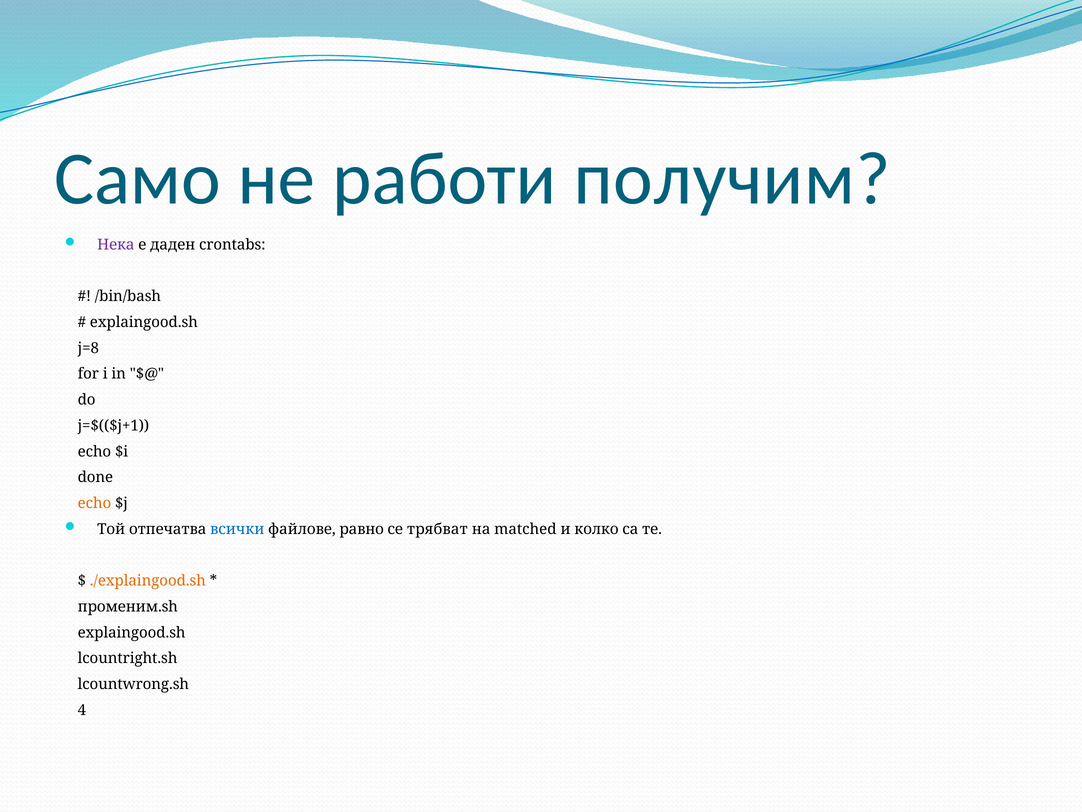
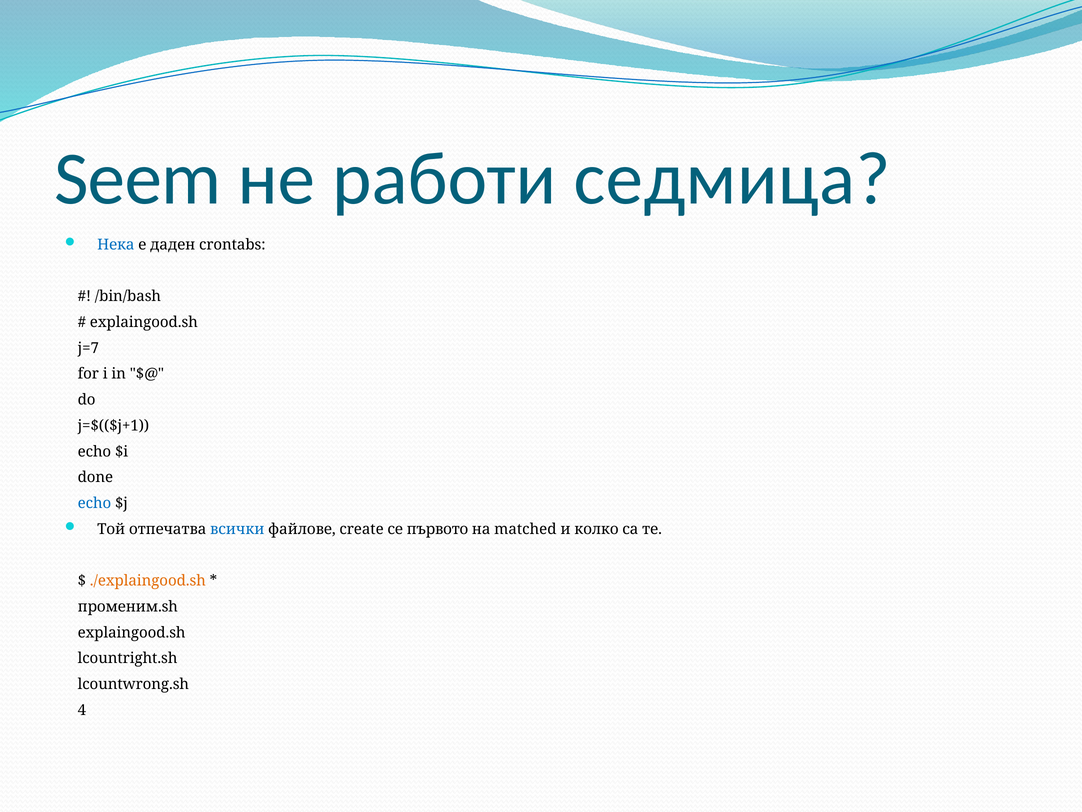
Само: Само -> Seem
получим: получим -> седмица
Нека colour: purple -> blue
j=8: j=8 -> j=7
echo at (94, 503) colour: orange -> blue
равно: равно -> create
трябват: трябват -> първото
